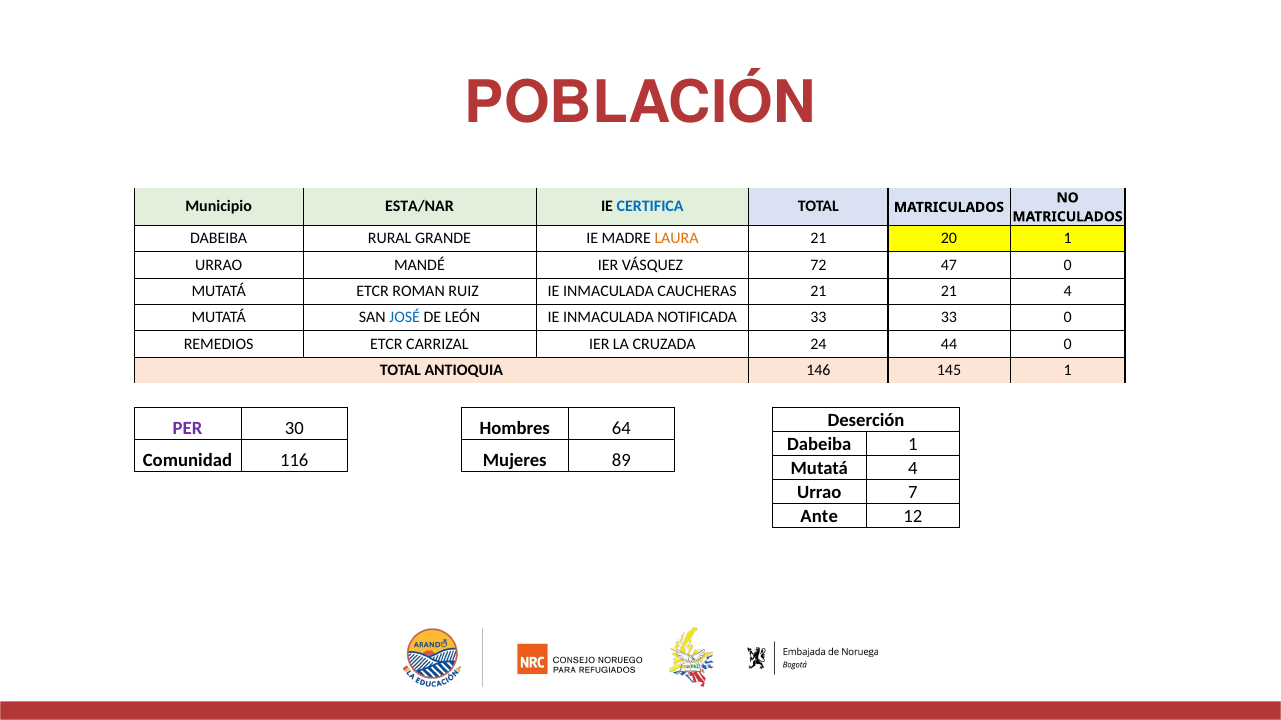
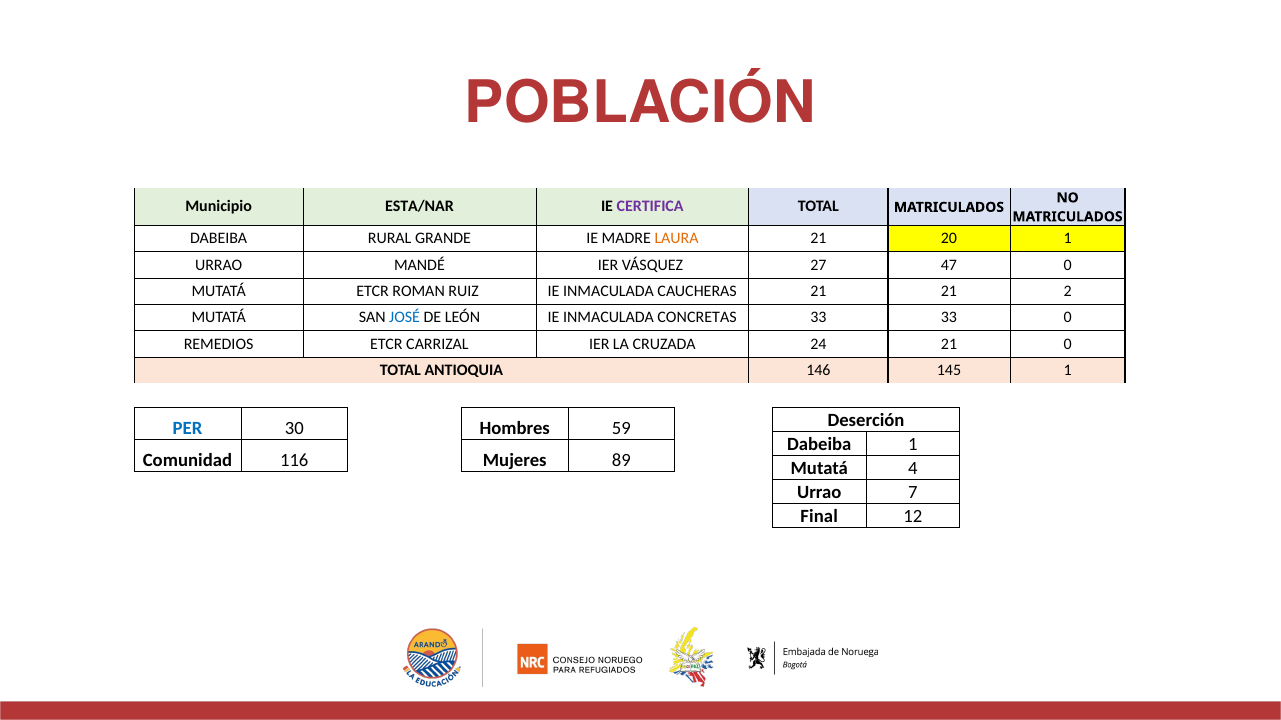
CERTIFICA colour: blue -> purple
72: 72 -> 27
21 4: 4 -> 2
NOTIFICADA: NOTIFICADA -> CONCRETAS
24 44: 44 -> 21
PER colour: purple -> blue
64: 64 -> 59
Ante: Ante -> Final
